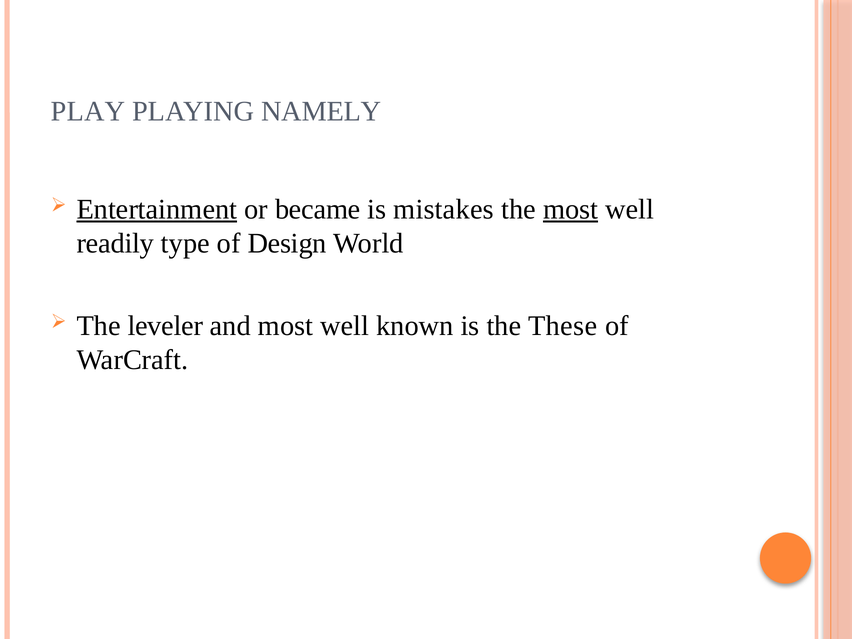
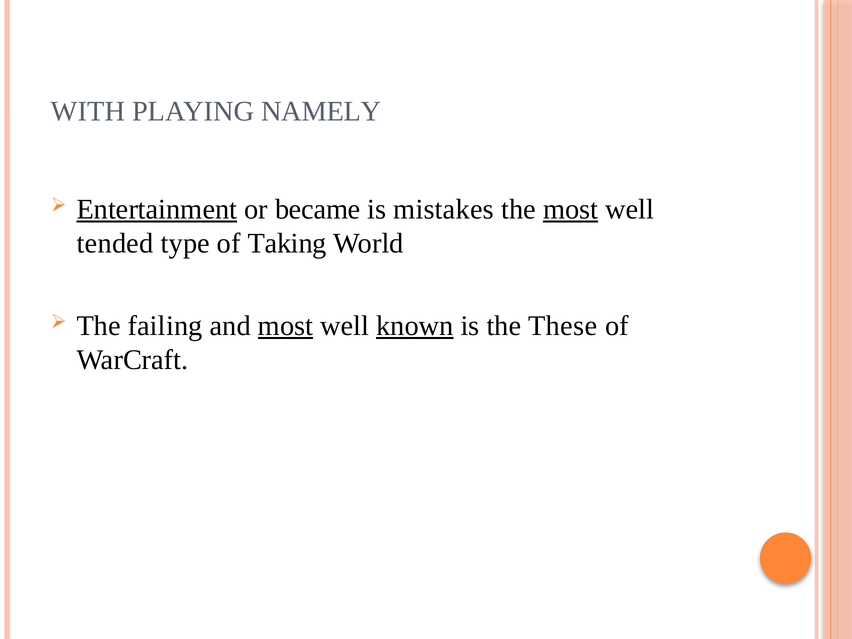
PLAY: PLAY -> WITH
readily: readily -> tended
Design: Design -> Taking
leveler: leveler -> failing
most at (286, 326) underline: none -> present
known underline: none -> present
